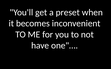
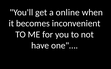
preset: preset -> online
